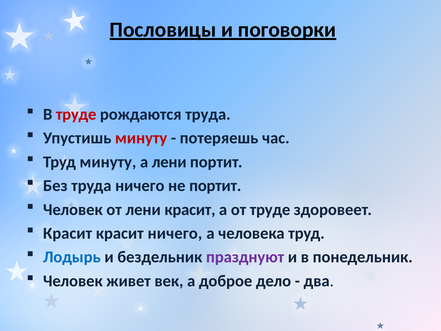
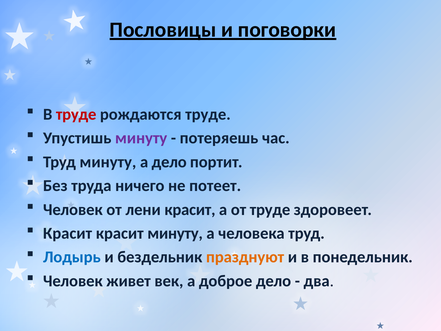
рождаются труда: труда -> труде
минуту at (141, 138) colour: red -> purple
а лени: лени -> дело
не портит: портит -> потеет
красит ничего: ничего -> минуту
празднуют colour: purple -> orange
